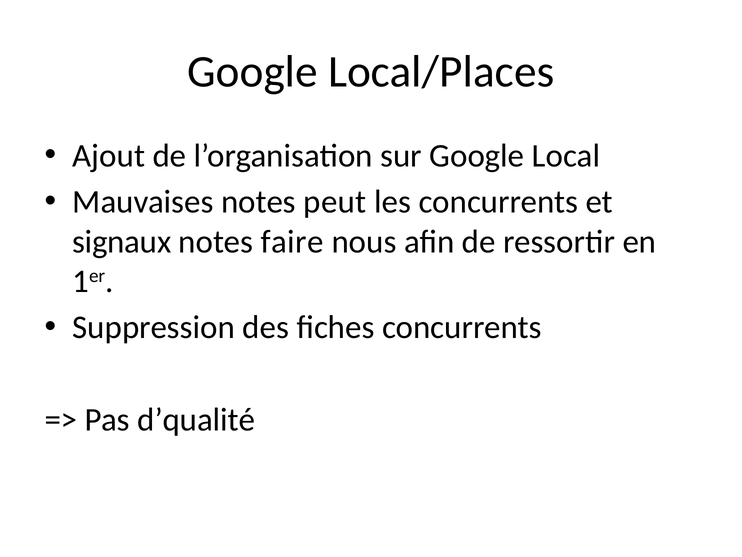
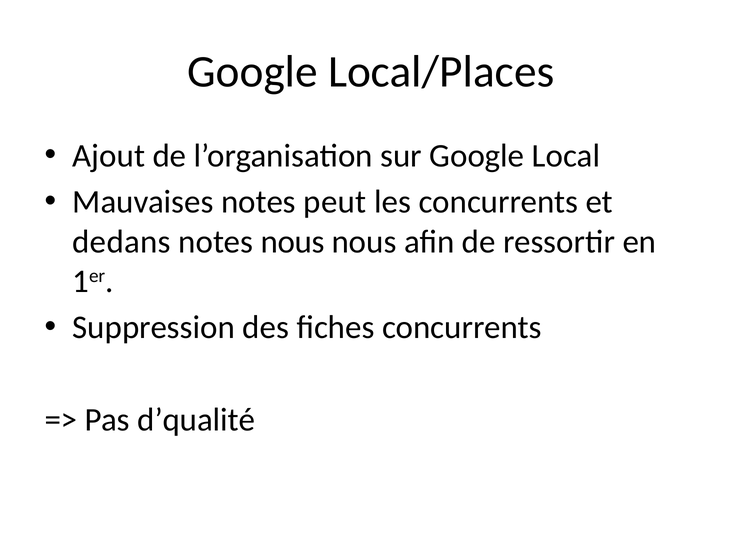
signaux: signaux -> dedans
notes faire: faire -> nous
